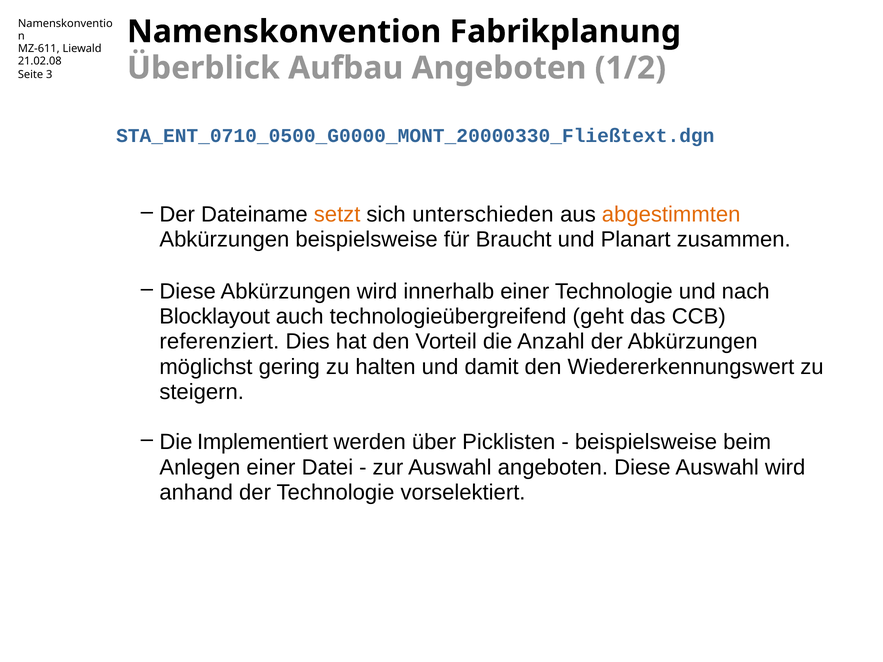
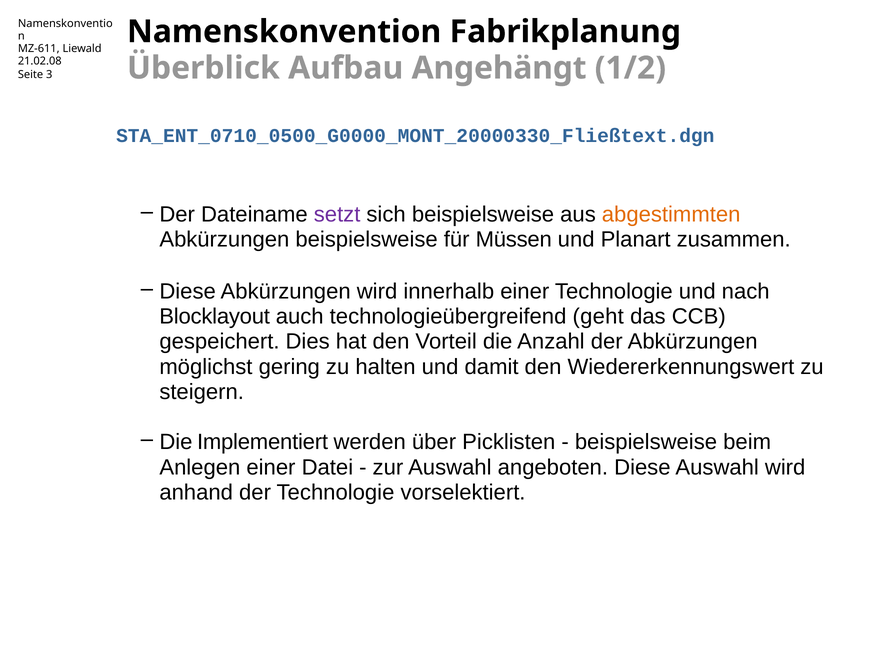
Aufbau Angeboten: Angeboten -> Angehängt
setzt colour: orange -> purple
sich unterschieden: unterschieden -> beispielsweise
Braucht: Braucht -> Müssen
referenziert: referenziert -> gespeichert
